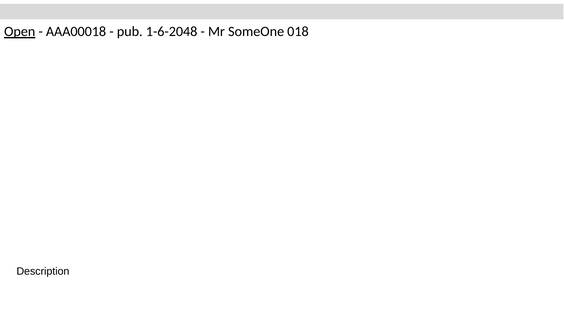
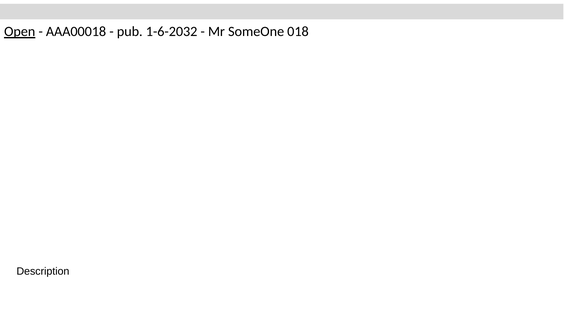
1-6-2048: 1-6-2048 -> 1-6-2032
